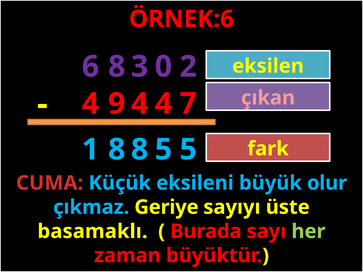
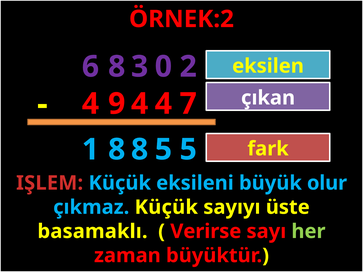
ÖRNEK:6: ÖRNEK:6 -> ÖRNEK:2
çıkan colour: pink -> white
CUMA: CUMA -> IŞLEM
çıkmaz Geriye: Geriye -> Küçük
Burada: Burada -> Verirse
